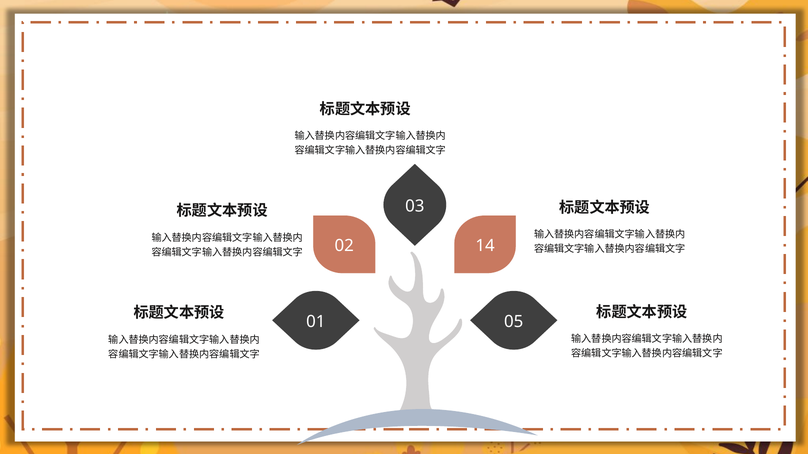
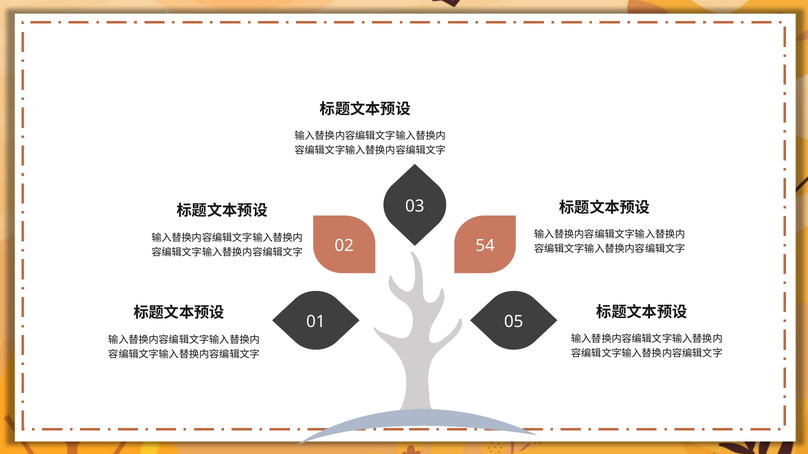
14: 14 -> 54
